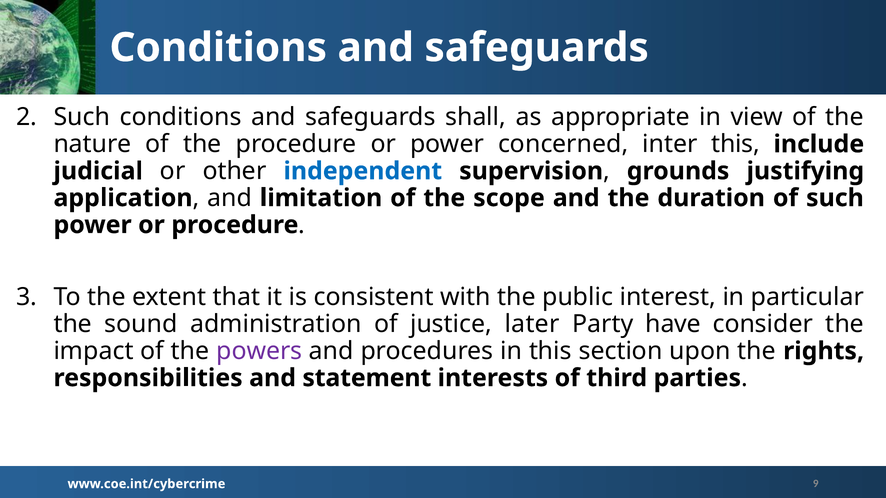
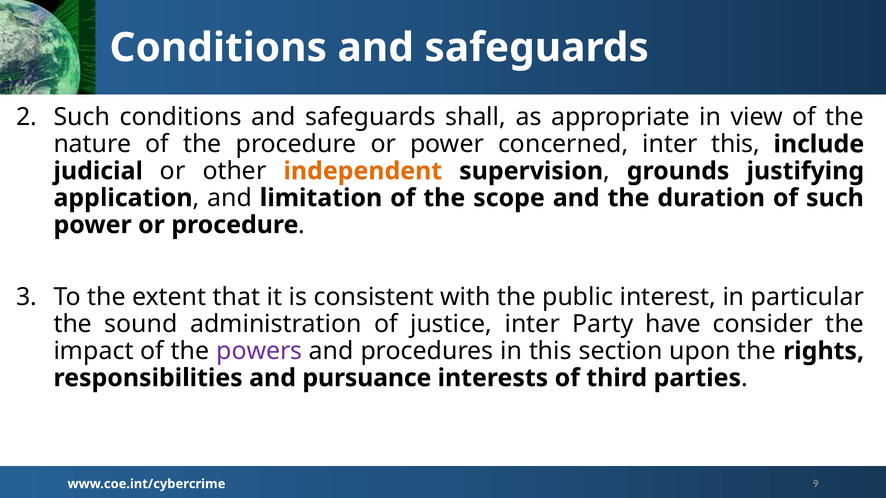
independent colour: blue -> orange
justice later: later -> inter
statement: statement -> pursuance
